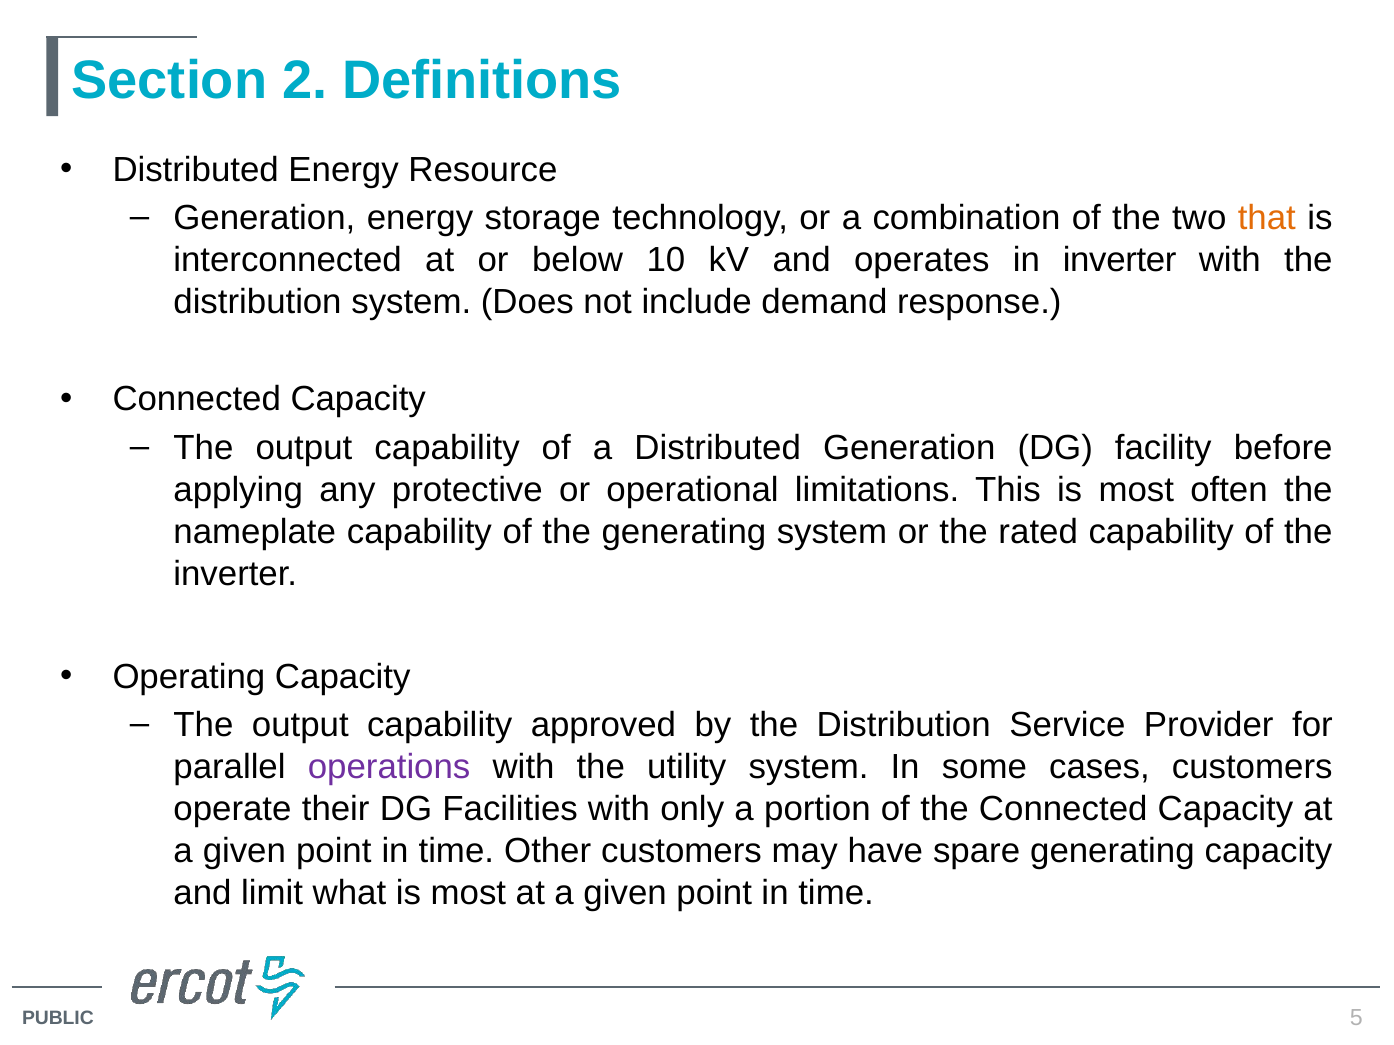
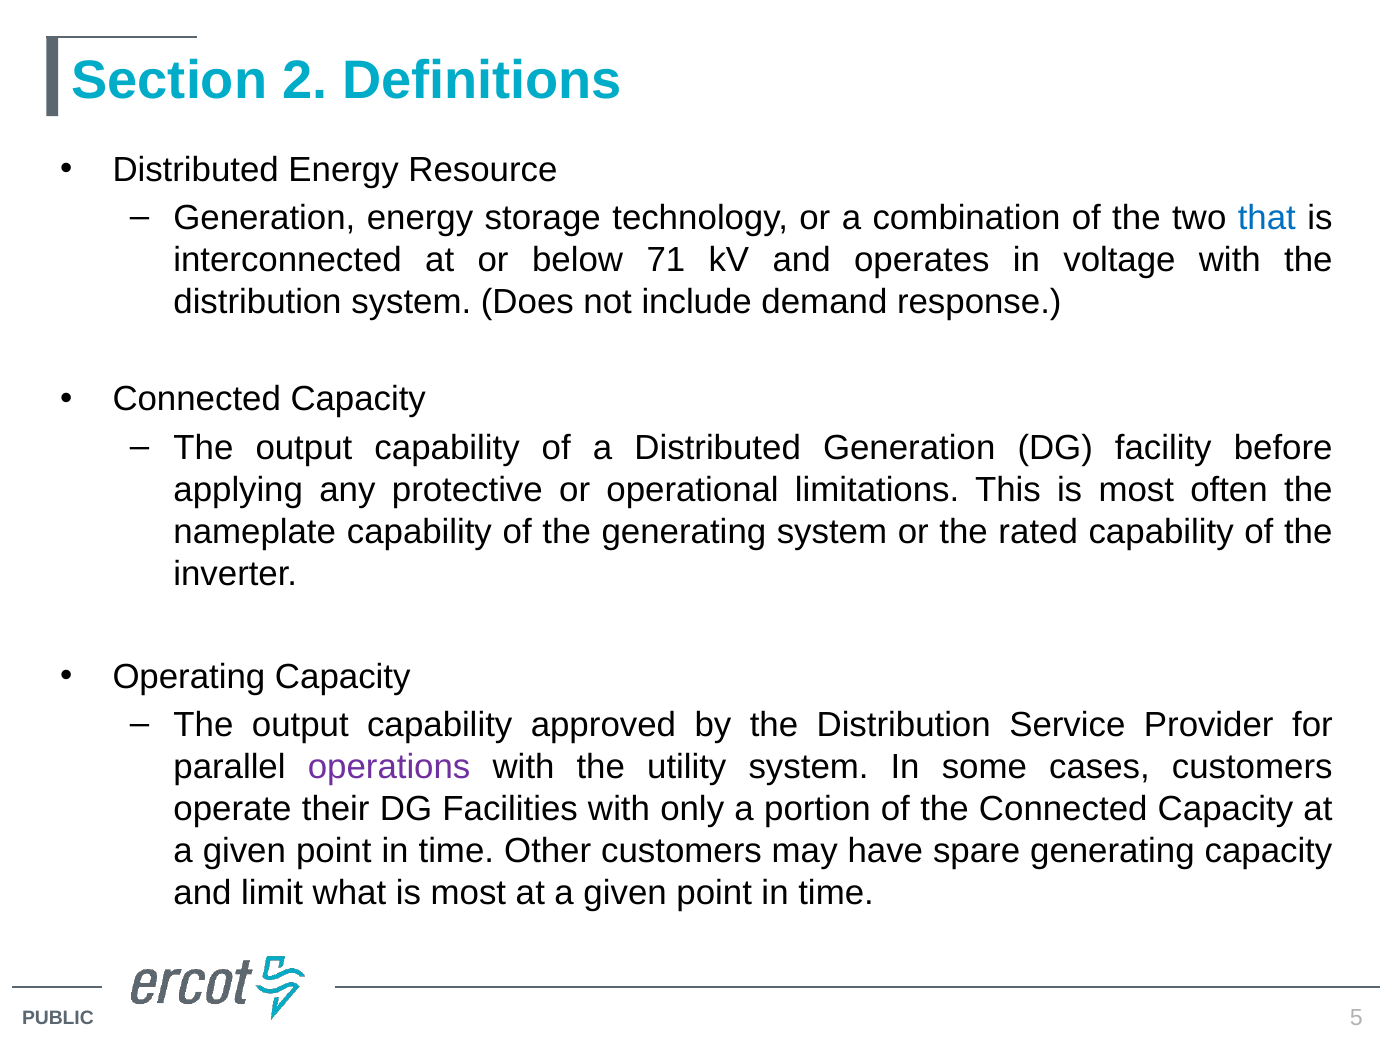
that colour: orange -> blue
10: 10 -> 71
in inverter: inverter -> voltage
